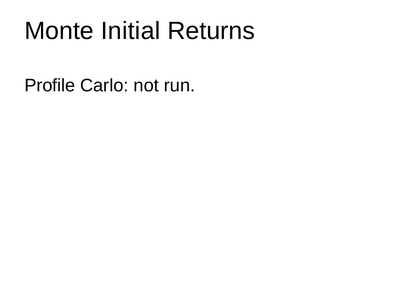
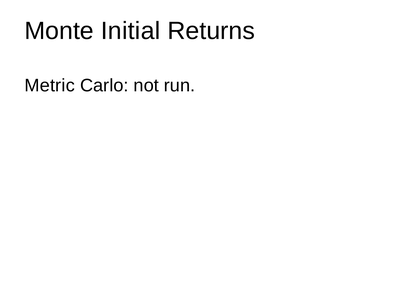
Profile: Profile -> Metric
